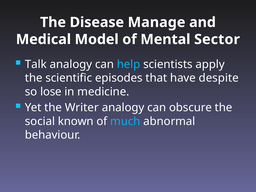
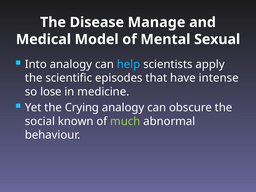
Sector: Sector -> Sexual
Talk: Talk -> Into
despite: despite -> intense
Writer: Writer -> Crying
much colour: light blue -> light green
